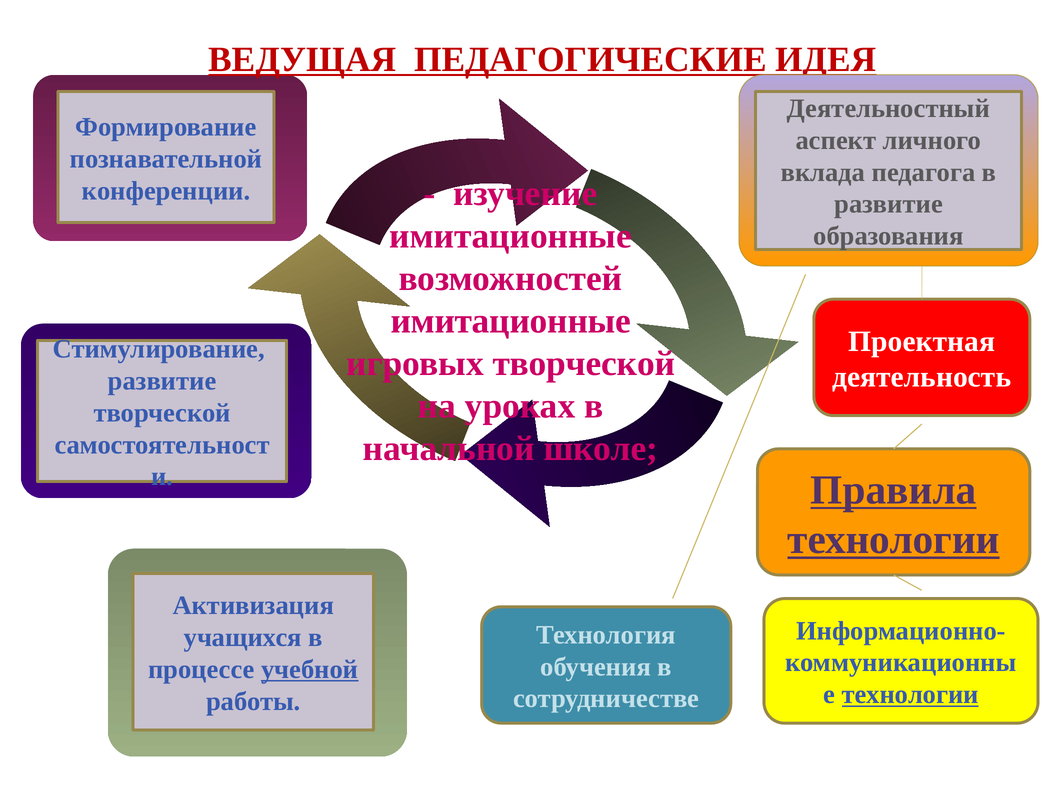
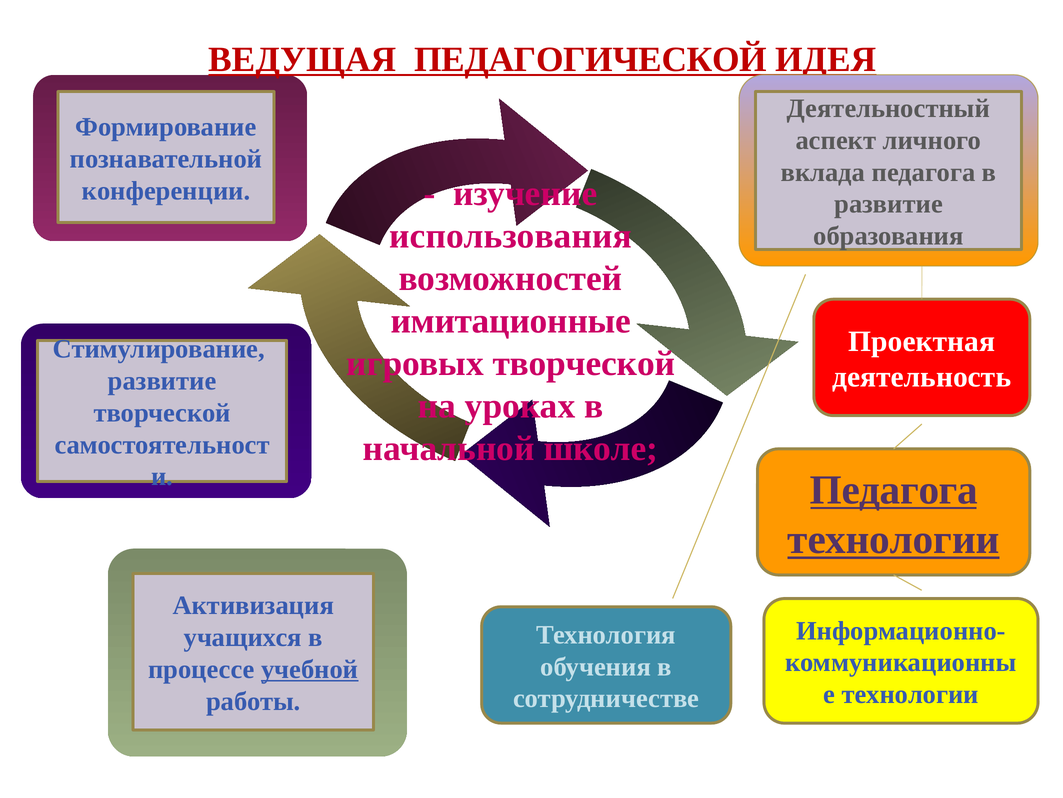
ПЕДАГОГИЧЕСКИЕ: ПЕДАГОГИЧЕСКИЕ -> ПЕДАГОГИЧЕСКОЙ
имитационные at (511, 236): имитационные -> использования
Правила at (894, 489): Правила -> Педагога
технологии at (910, 694) underline: present -> none
